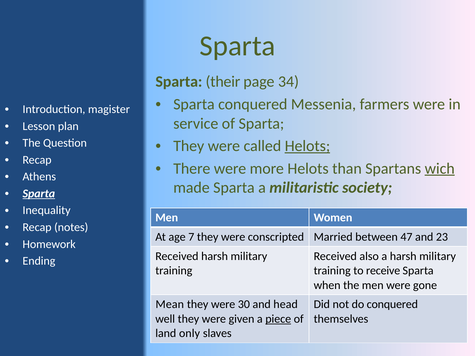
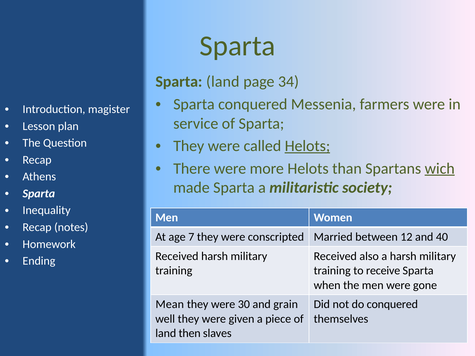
Sparta their: their -> land
Sparta at (39, 194) underline: present -> none
47: 47 -> 12
23: 23 -> 40
head: head -> grain
piece underline: present -> none
only: only -> then
